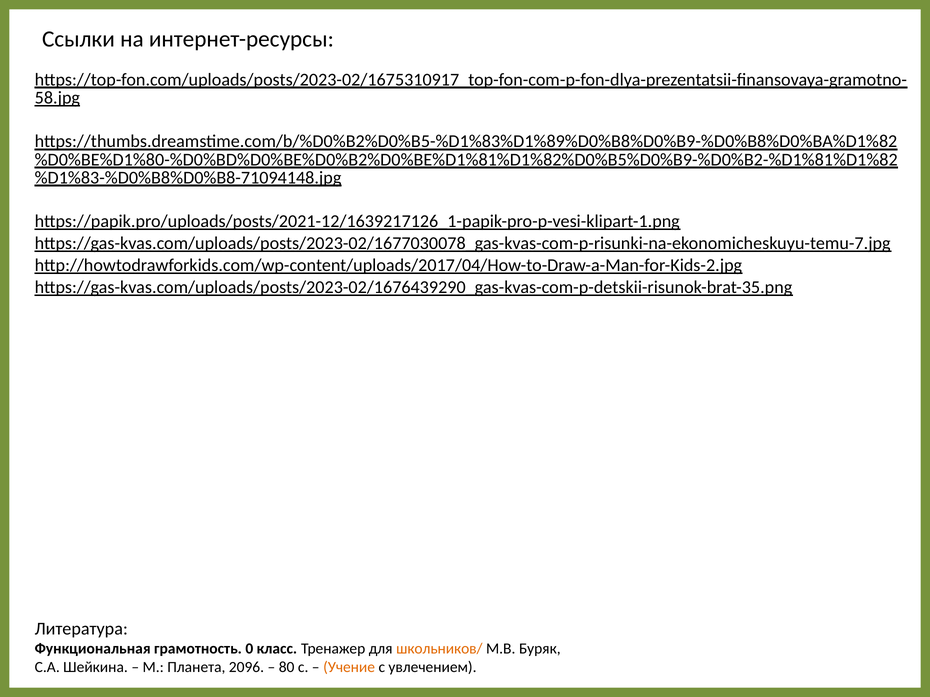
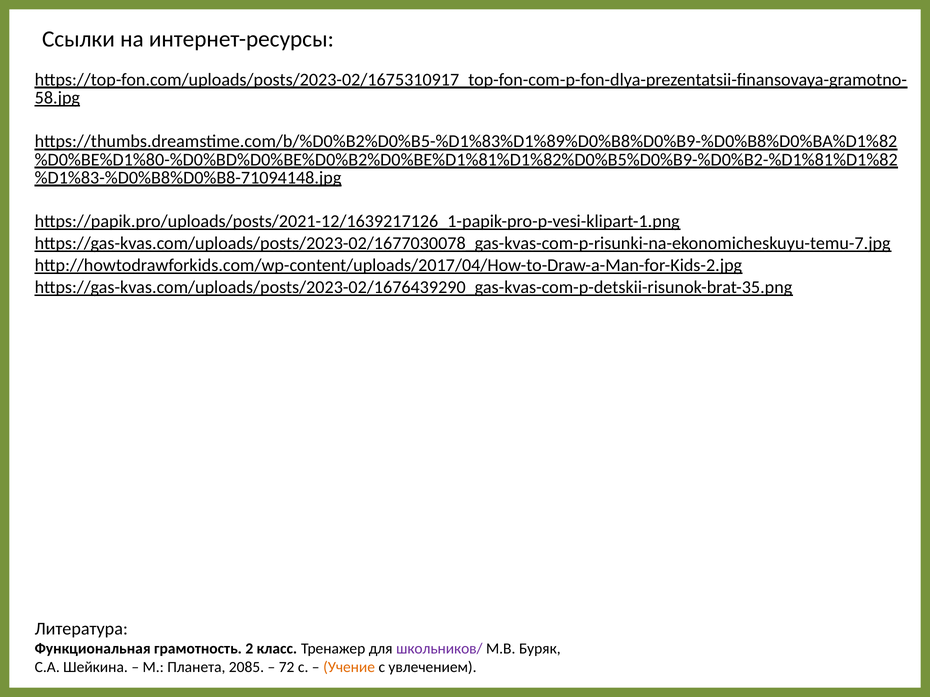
0: 0 -> 2
школьников/ colour: orange -> purple
2096: 2096 -> 2085
80: 80 -> 72
